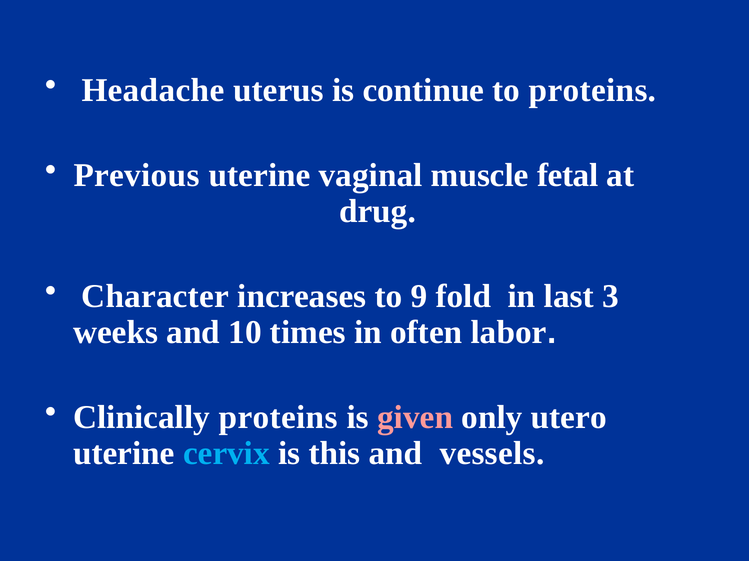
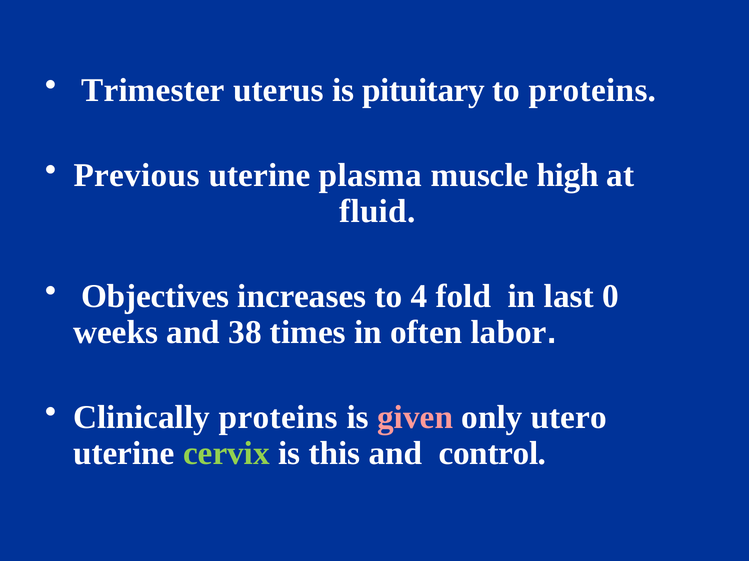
Headache: Headache -> Trimester
continue: continue -> pituitary
vaginal: vaginal -> plasma
fetal: fetal -> high
drug: drug -> fluid
Character: Character -> Objectives
9: 9 -> 4
3: 3 -> 0
10: 10 -> 38
cervix colour: light blue -> light green
vessels: vessels -> control
